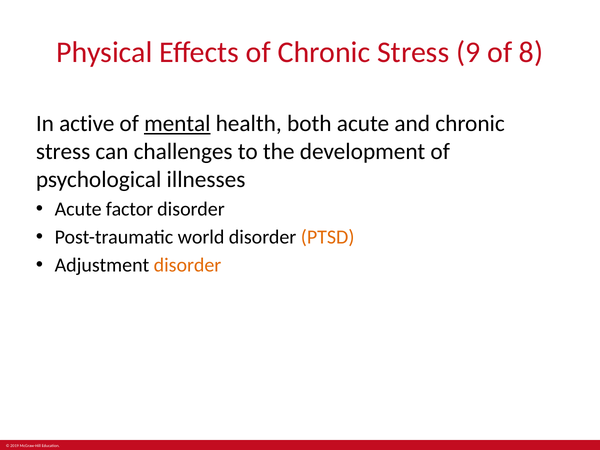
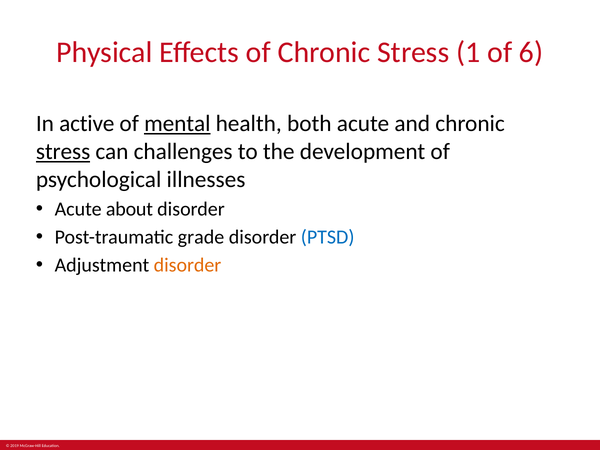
9: 9 -> 1
8: 8 -> 6
stress at (63, 152) underline: none -> present
factor: factor -> about
world: world -> grade
PTSD colour: orange -> blue
